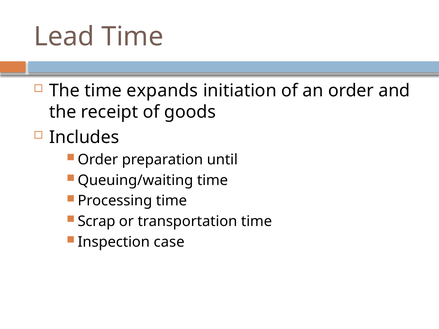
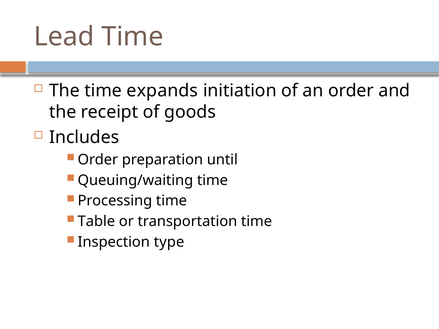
Scrap: Scrap -> Table
case: case -> type
